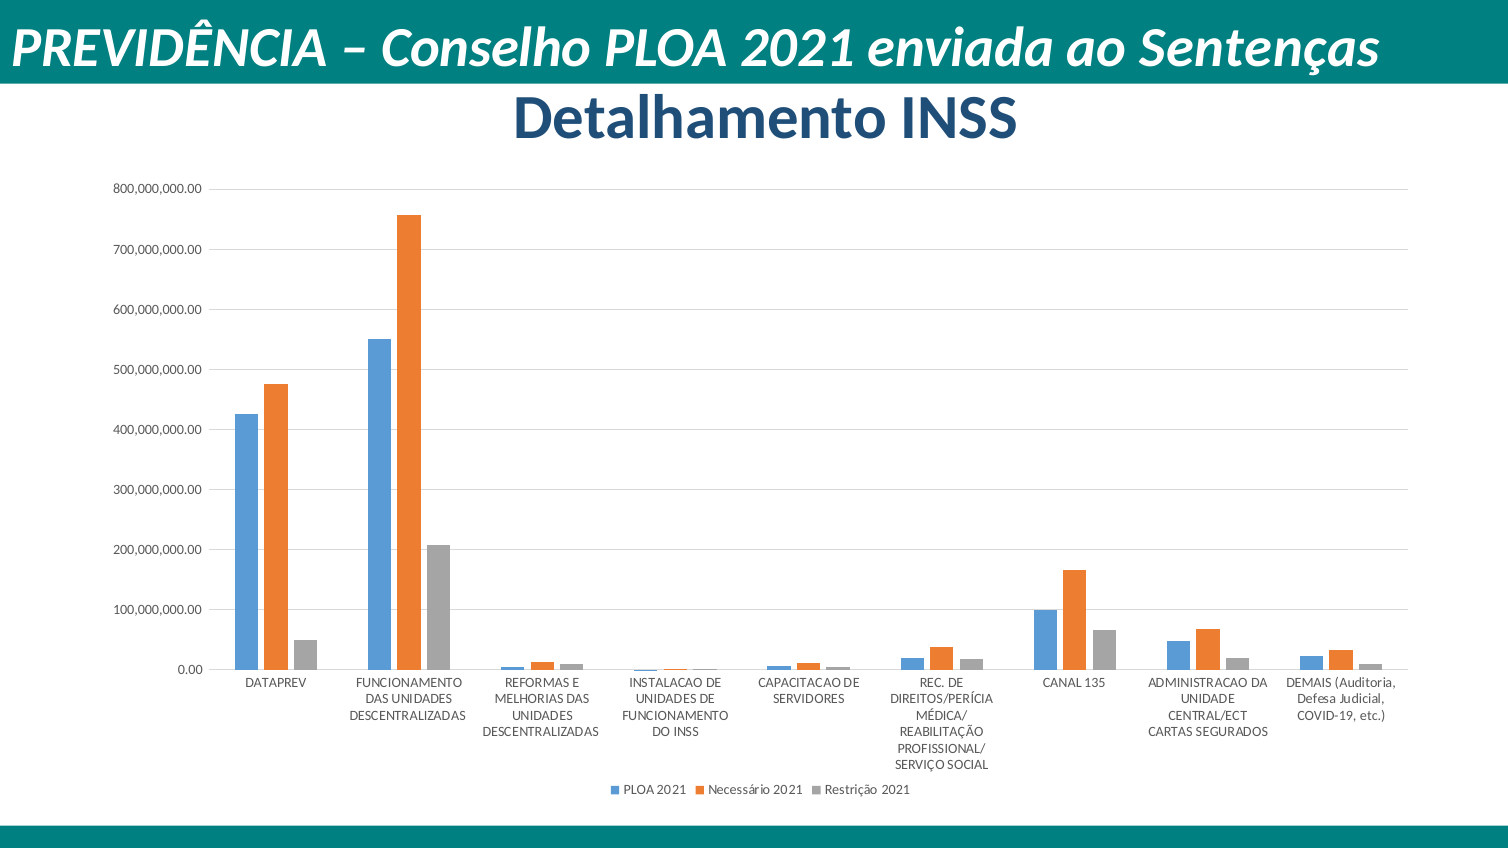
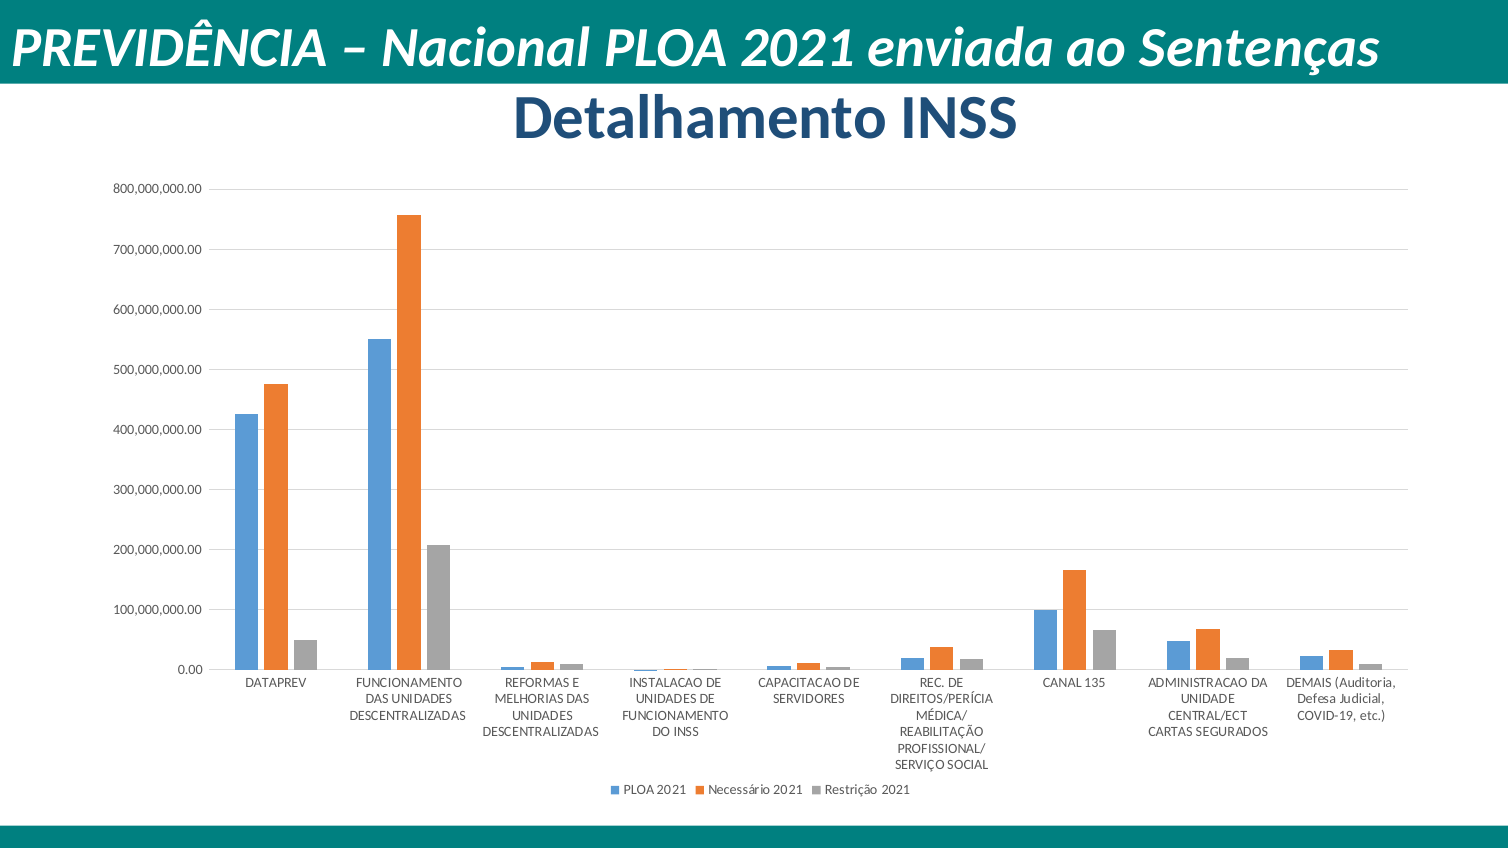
Conselho: Conselho -> Nacional
